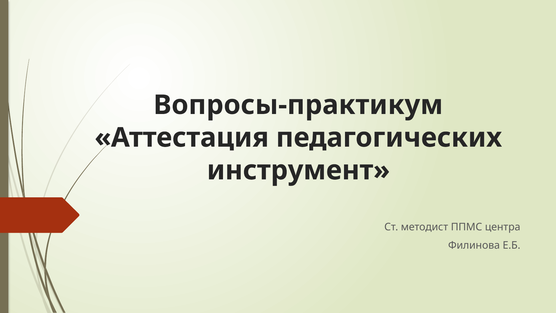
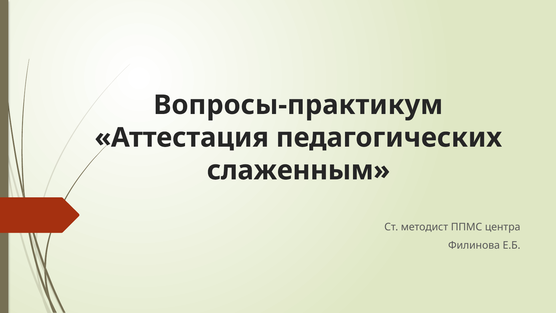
инструмент: инструмент -> слаженным
